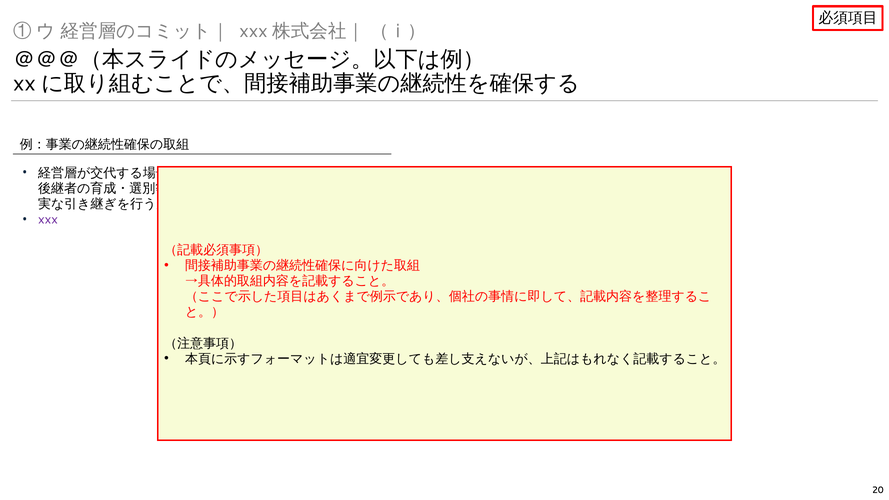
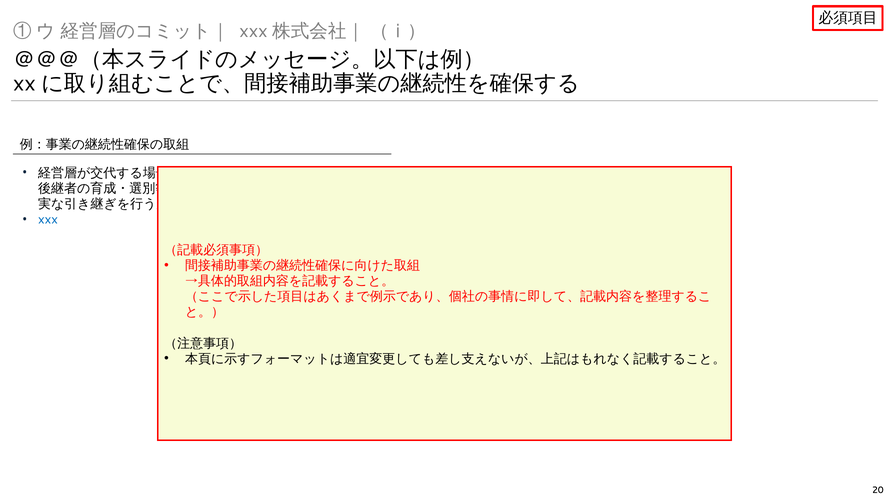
xxx colour: purple -> blue
